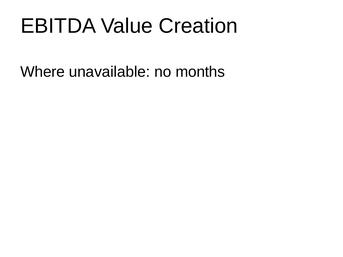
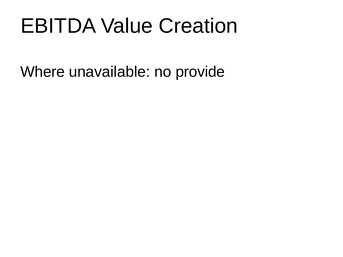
months: months -> provide
